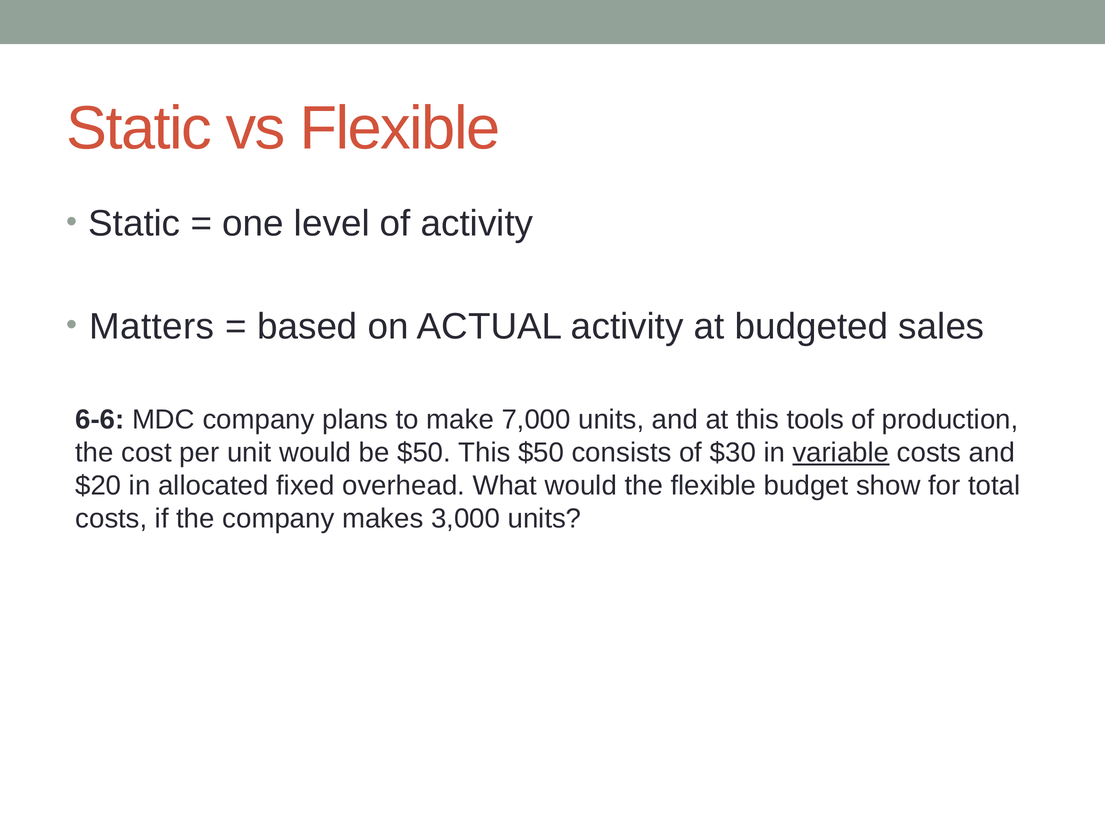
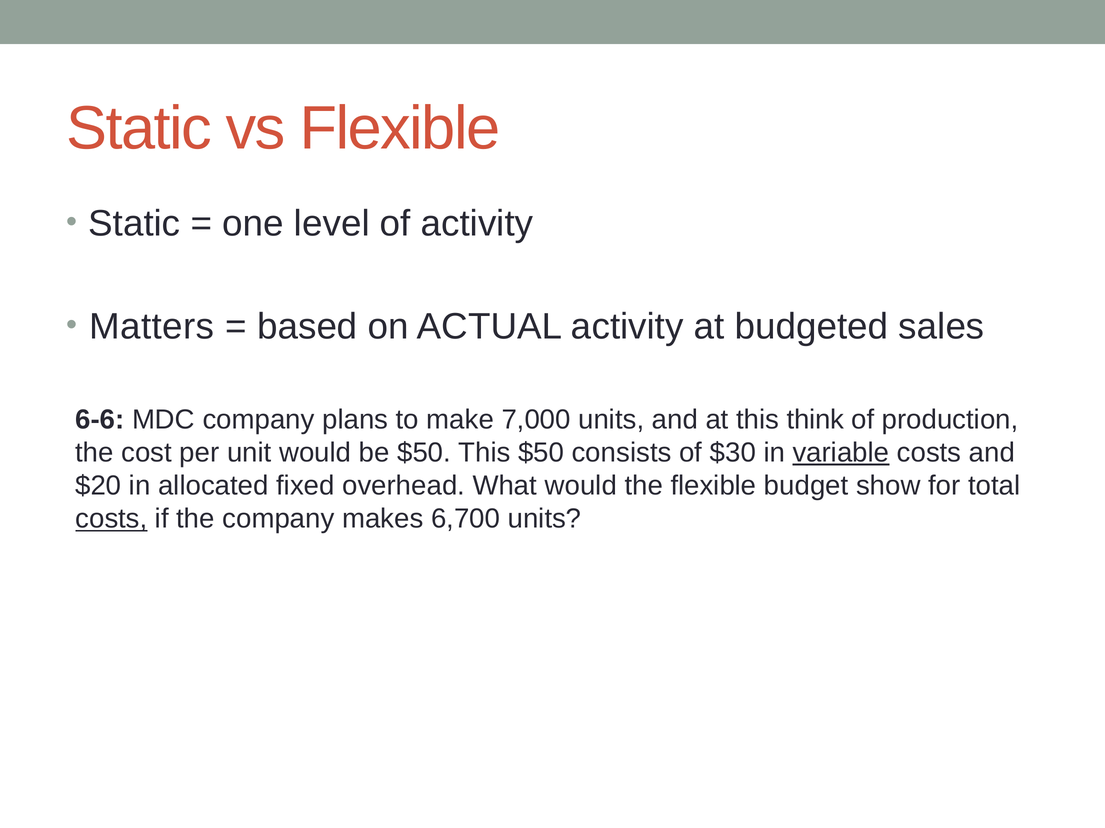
tools: tools -> think
costs at (111, 519) underline: none -> present
3,000: 3,000 -> 6,700
